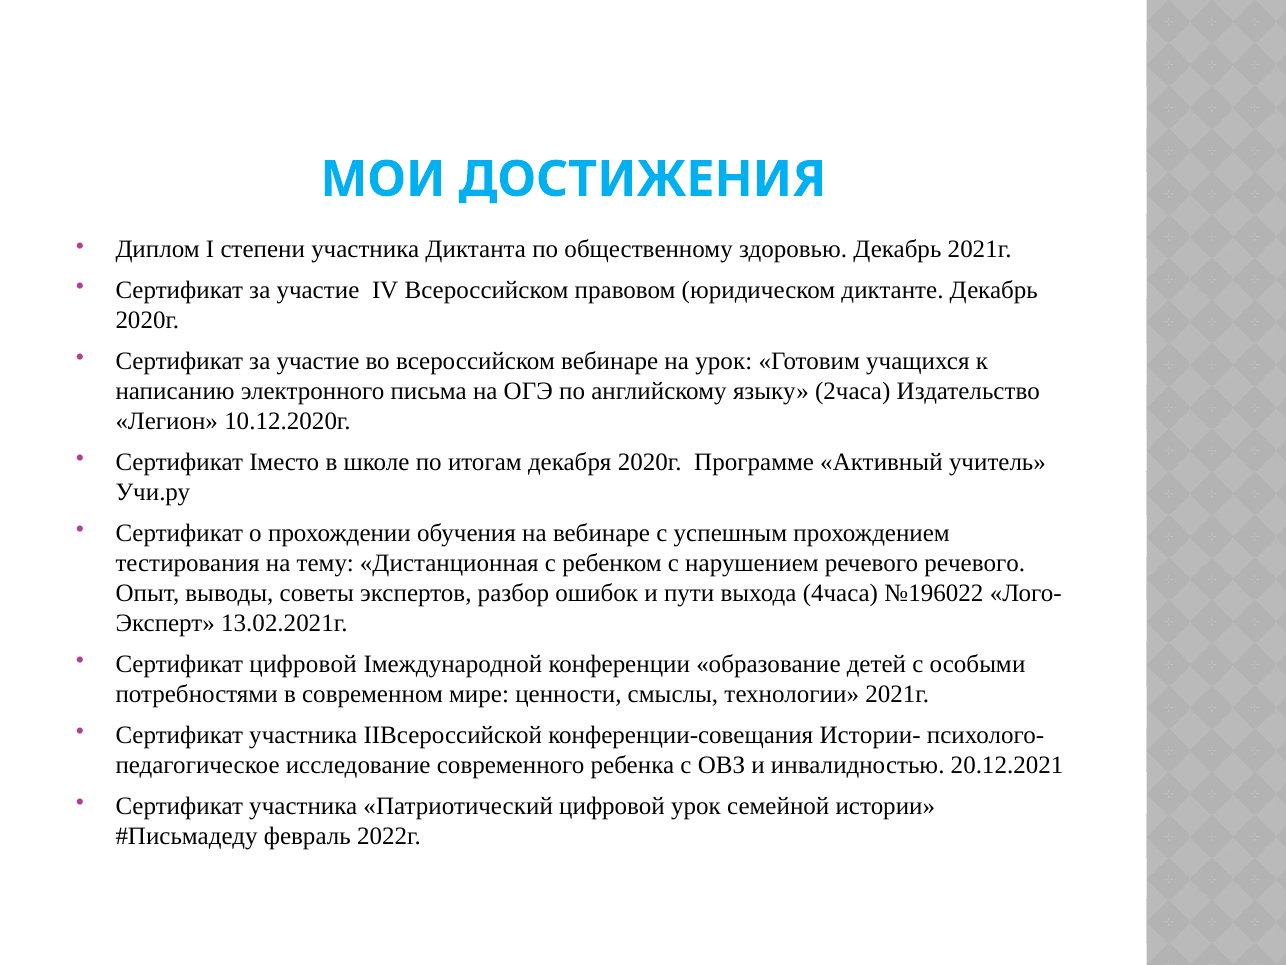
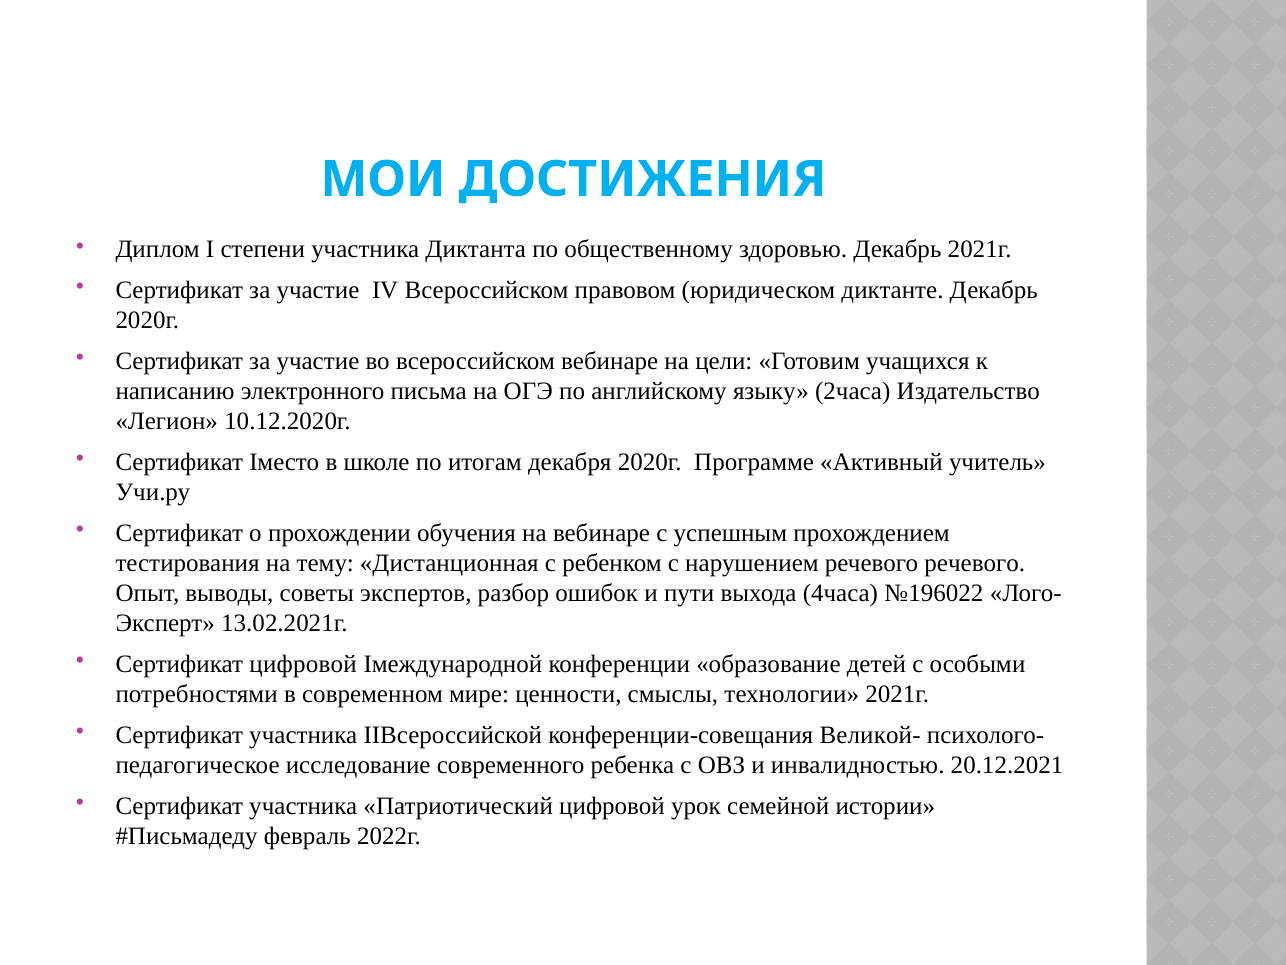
на урок: урок -> цели
Истории-: Истории- -> Великой-
